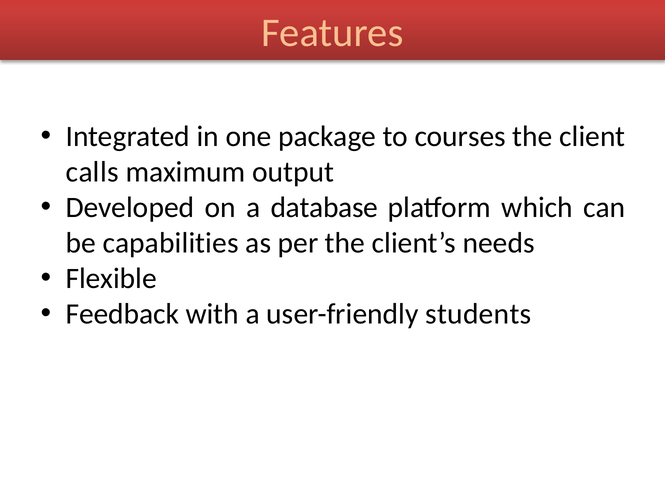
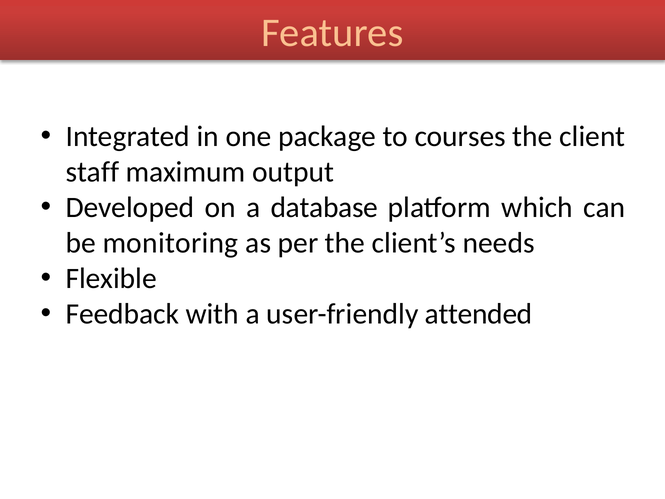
calls: calls -> staff
capabilities: capabilities -> monitoring
students: students -> attended
